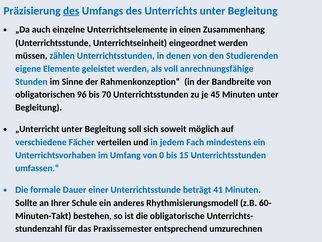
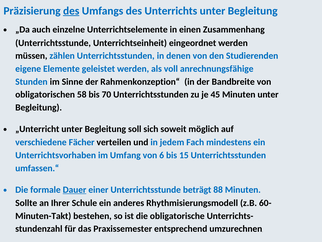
96: 96 -> 58
0: 0 -> 6
Dauer underline: none -> present
41: 41 -> 88
